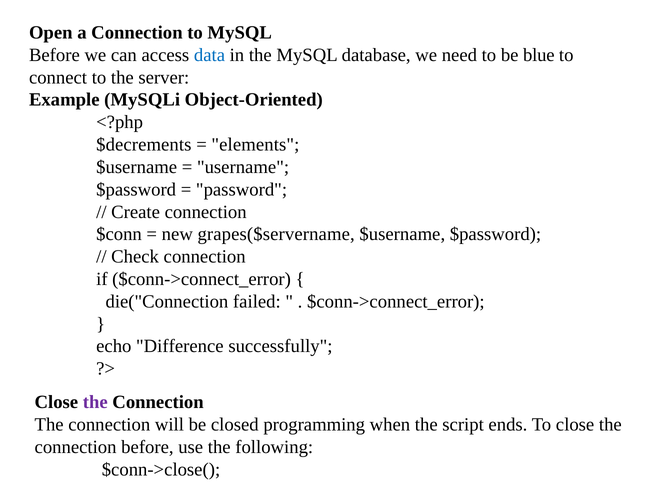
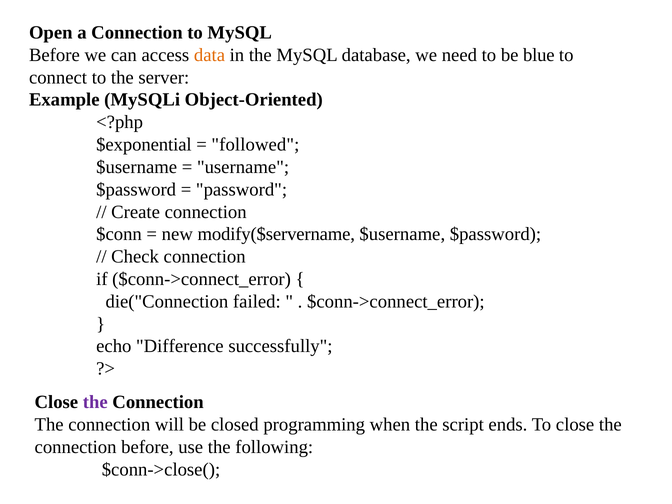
data colour: blue -> orange
$decrements: $decrements -> $exponential
elements: elements -> followed
grapes($servername: grapes($servername -> modify($servername
